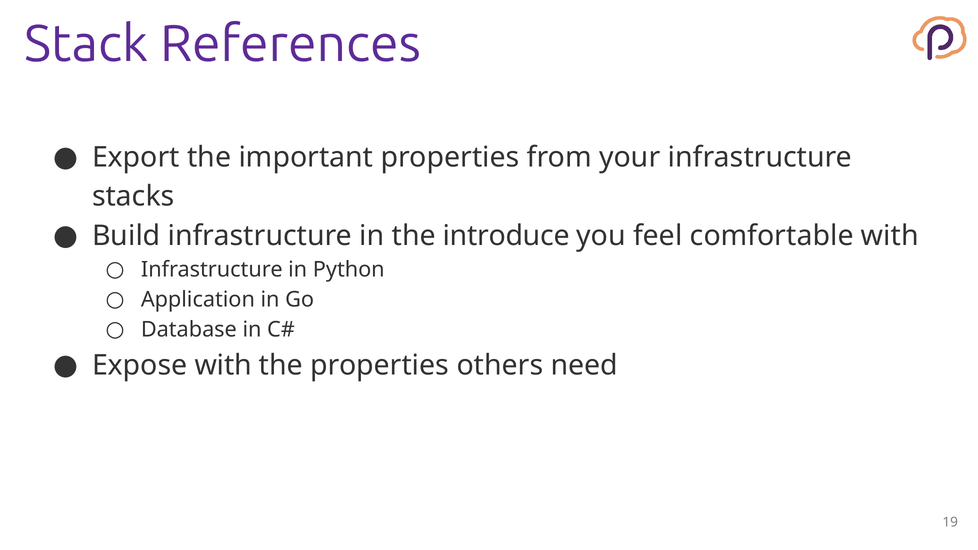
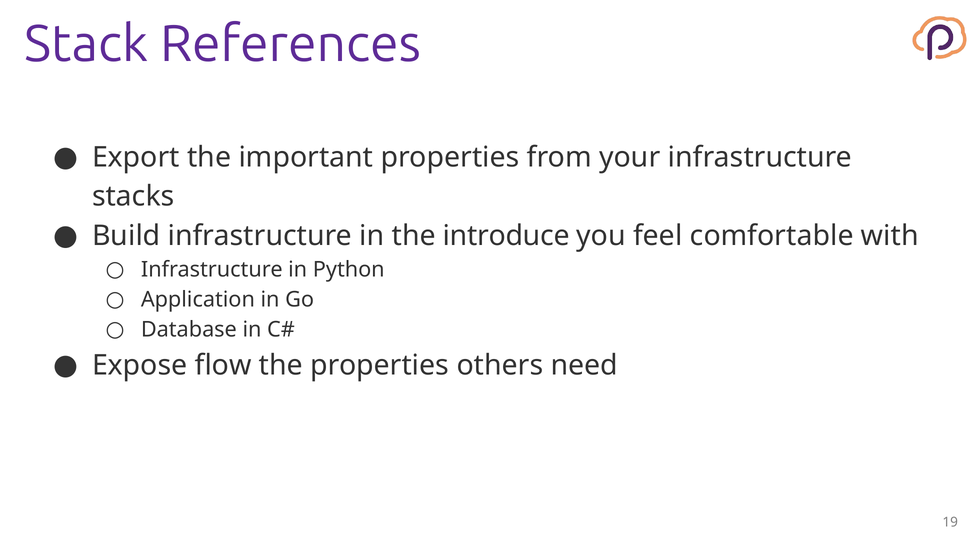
Expose with: with -> flow
